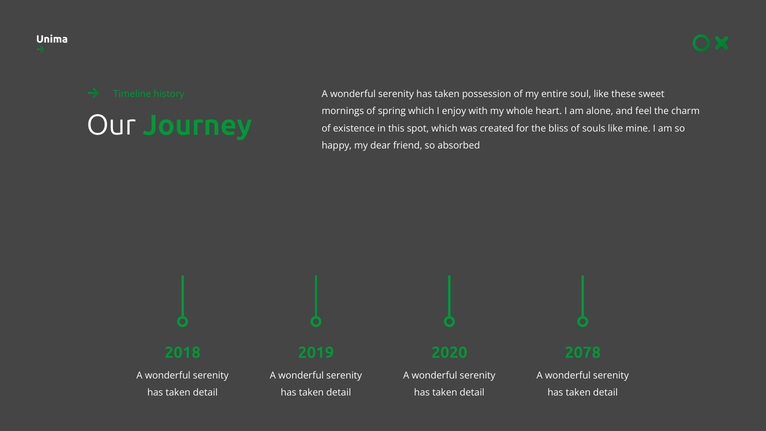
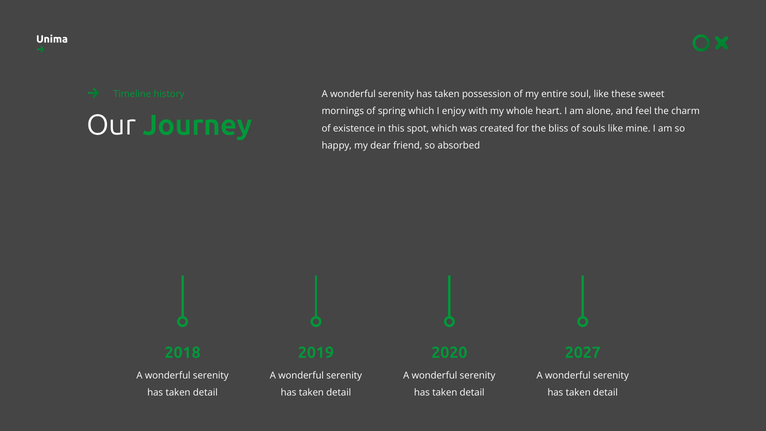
2078: 2078 -> 2027
